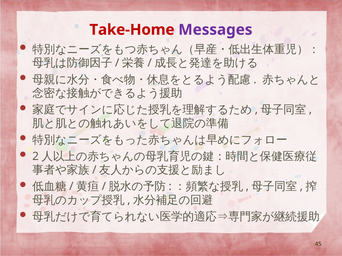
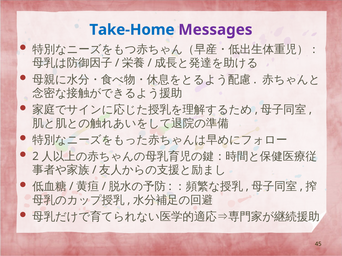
Take-Home colour: red -> blue
